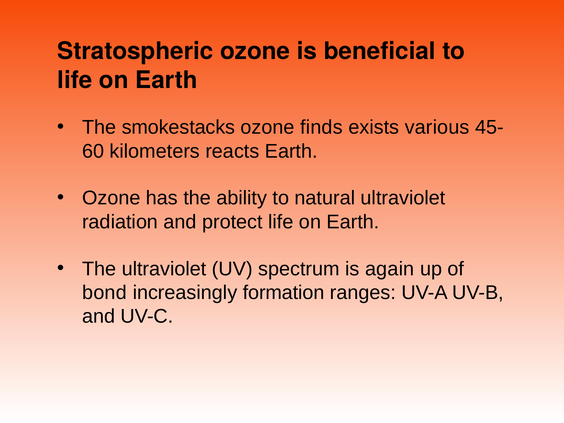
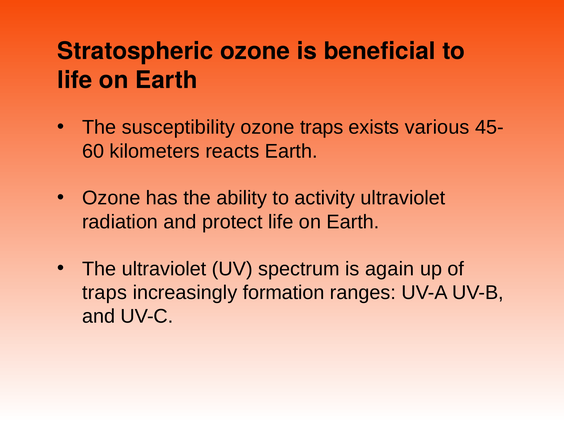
smokestacks: smokestacks -> susceptibility
ozone finds: finds -> traps
natural: natural -> activity
bond at (105, 293): bond -> traps
